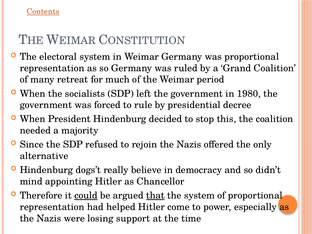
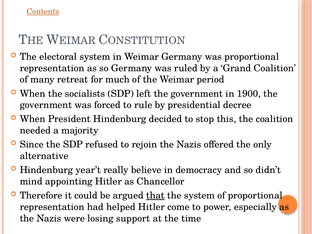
1980: 1980 -> 1900
dogs’t: dogs’t -> year’t
could underline: present -> none
